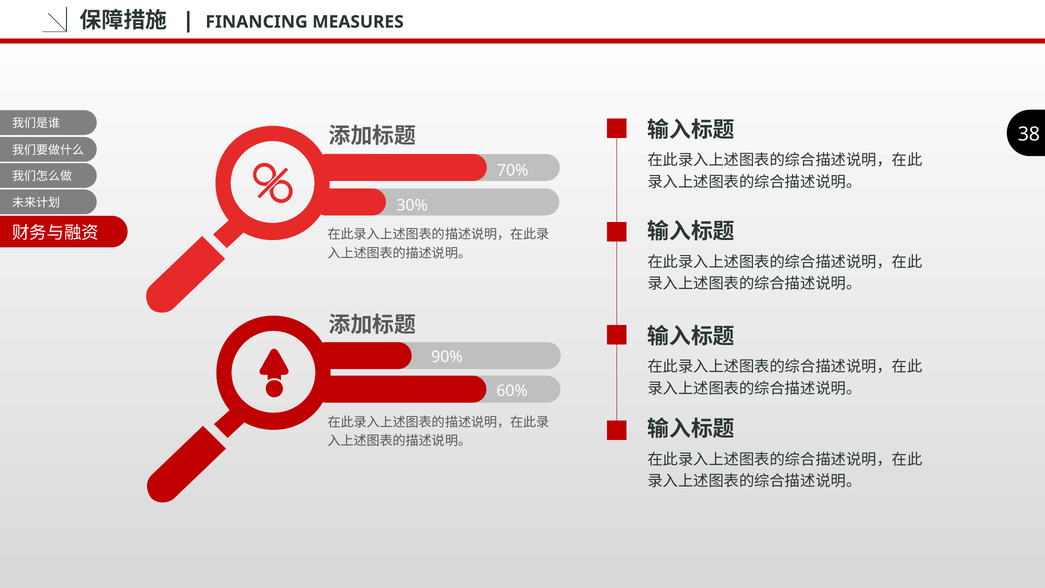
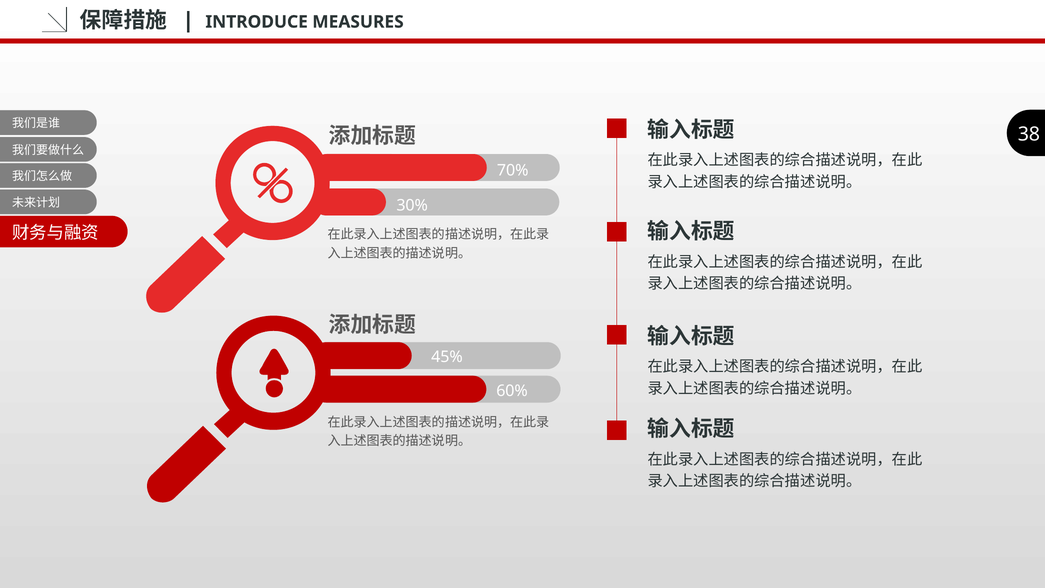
FINANCING: FINANCING -> INTRODUCE
90%: 90% -> 45%
